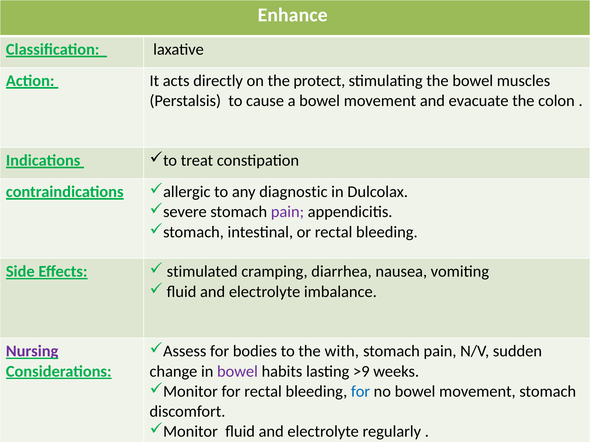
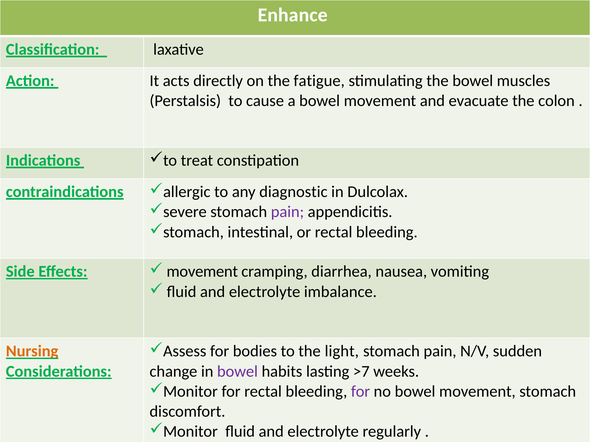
protect: protect -> fatigue
stimulated at (202, 272): stimulated -> movement
with: with -> light
Nursing colour: purple -> orange
>9: >9 -> >7
for at (360, 392) colour: blue -> purple
